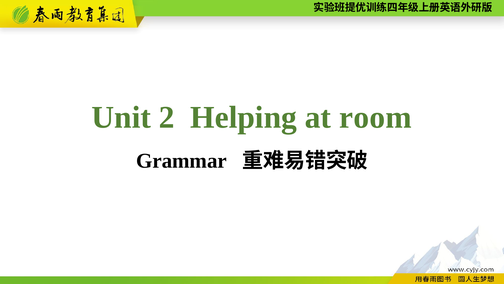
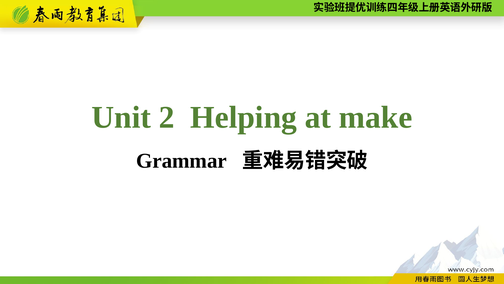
room: room -> make
